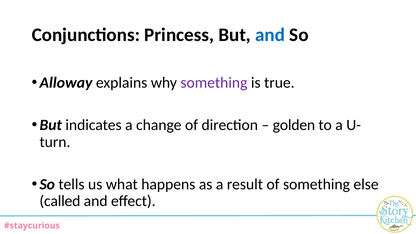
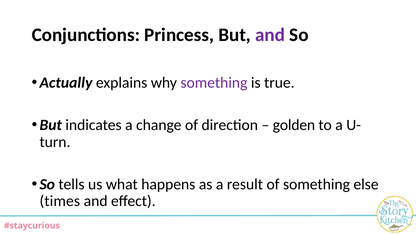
and at (270, 35) colour: blue -> purple
Alloway: Alloway -> Actually
called: called -> times
